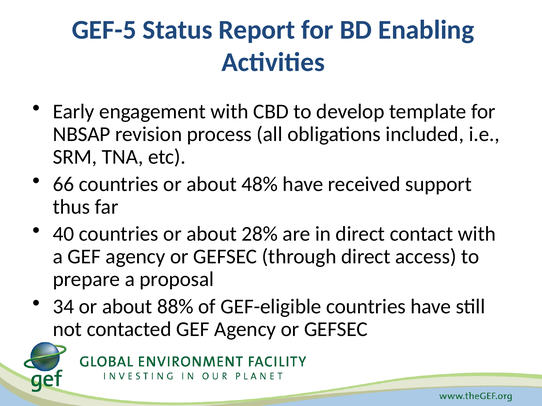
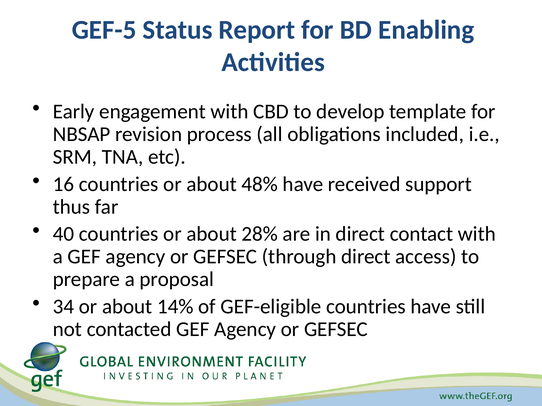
66: 66 -> 16
88%: 88% -> 14%
